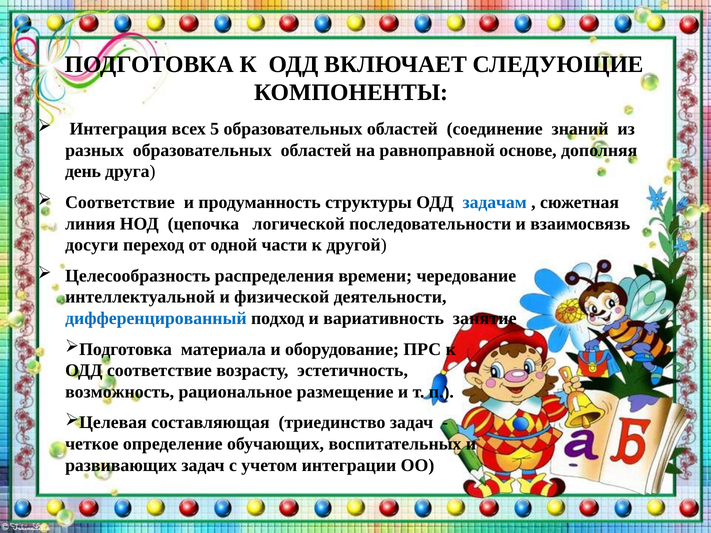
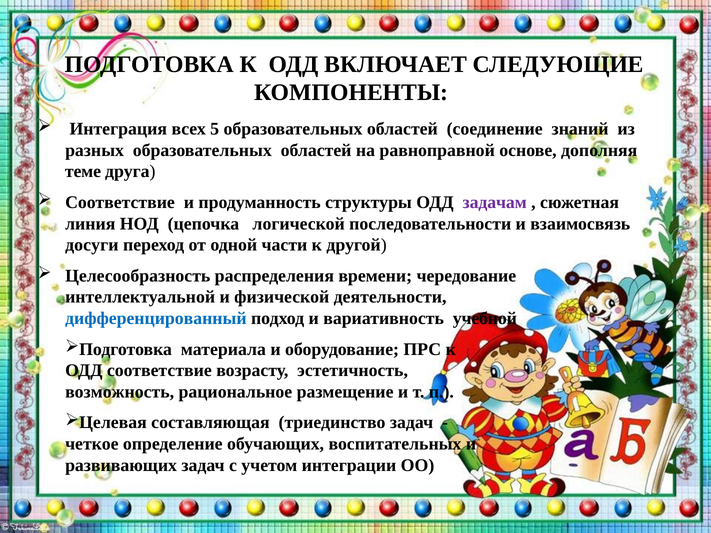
день: день -> теме
задачам colour: blue -> purple
занятие: занятие -> учебной
